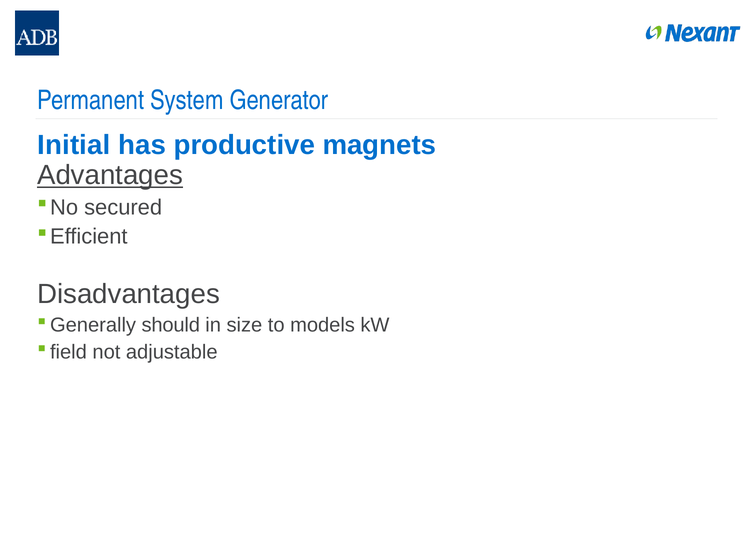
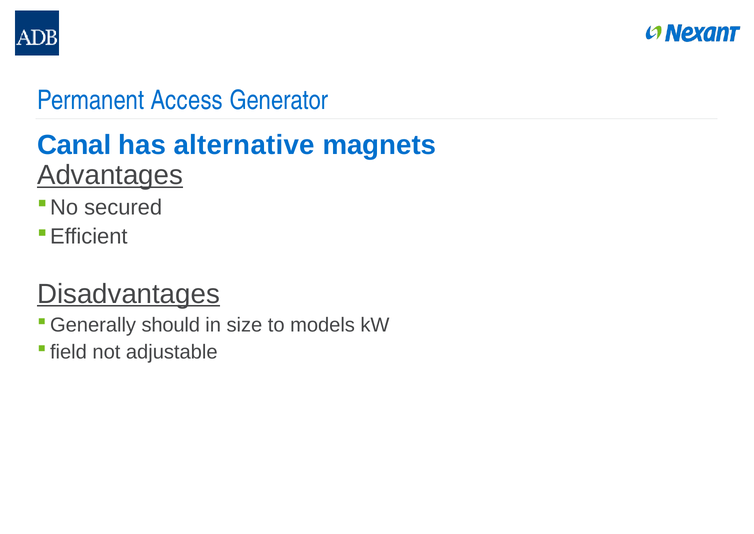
System: System -> Access
Initial: Initial -> Canal
productive: productive -> alternative
Disadvantages underline: none -> present
